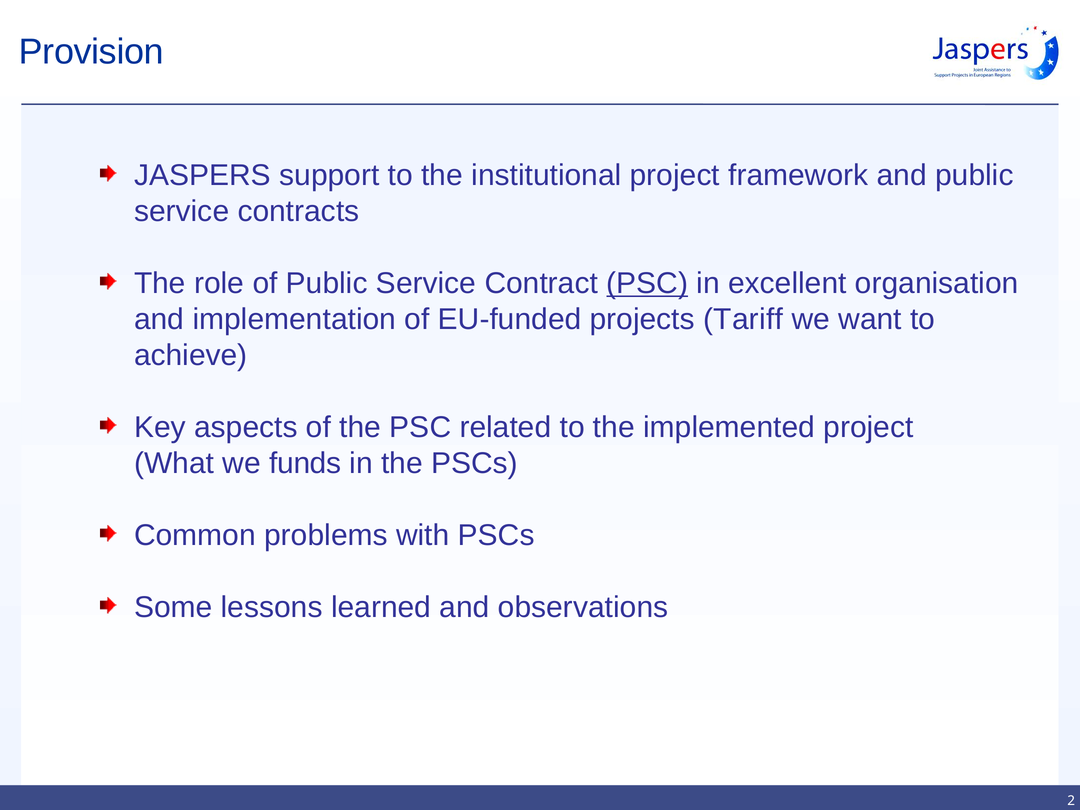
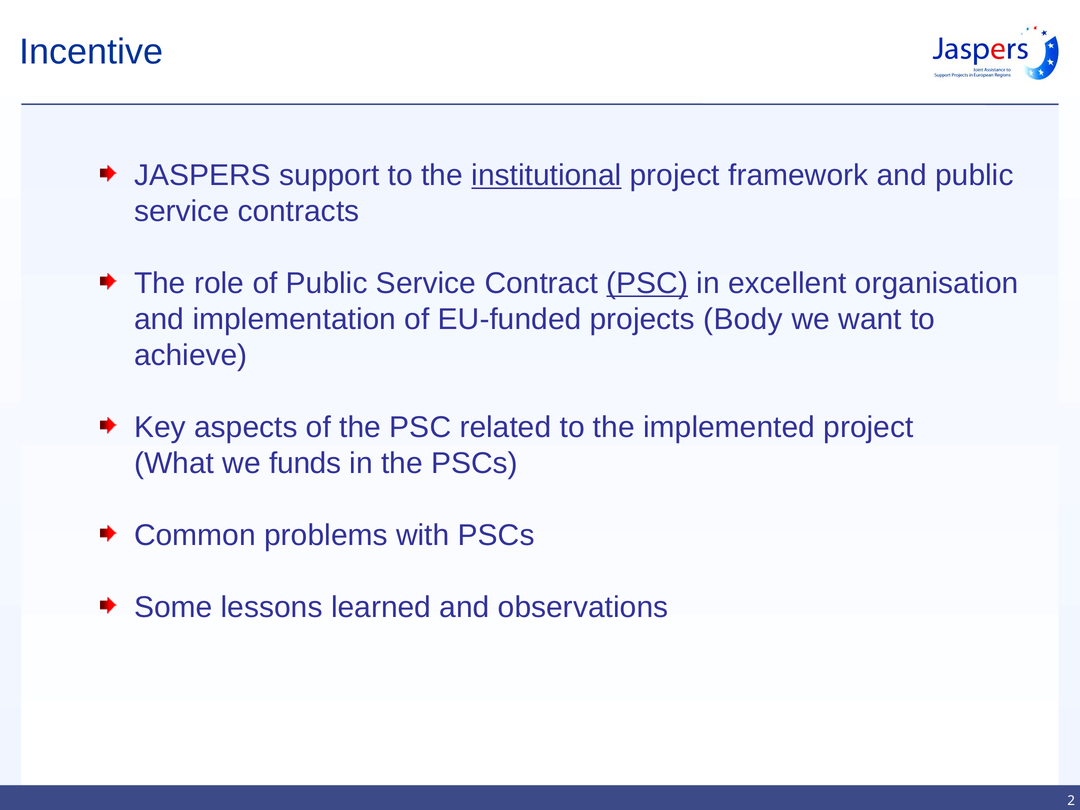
Provision: Provision -> Incentive
institutional underline: none -> present
Tariff: Tariff -> Body
